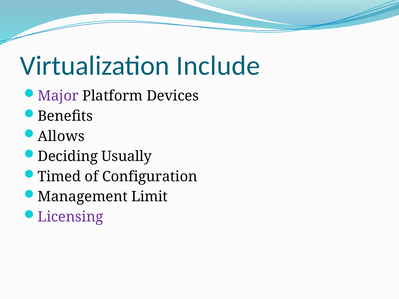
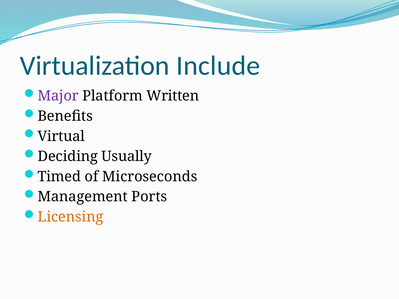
Devices: Devices -> Written
Allows: Allows -> Virtual
Configuration: Configuration -> Microseconds
Limit: Limit -> Ports
Licensing colour: purple -> orange
